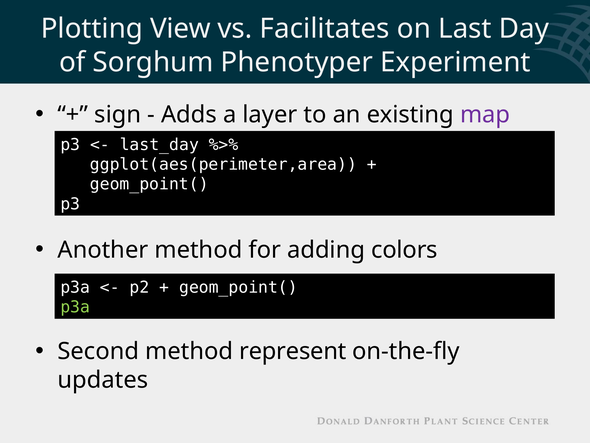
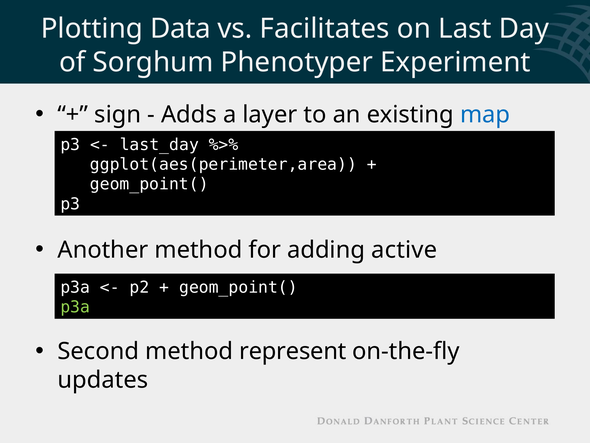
View: View -> Data
map colour: purple -> blue
colors: colors -> active
